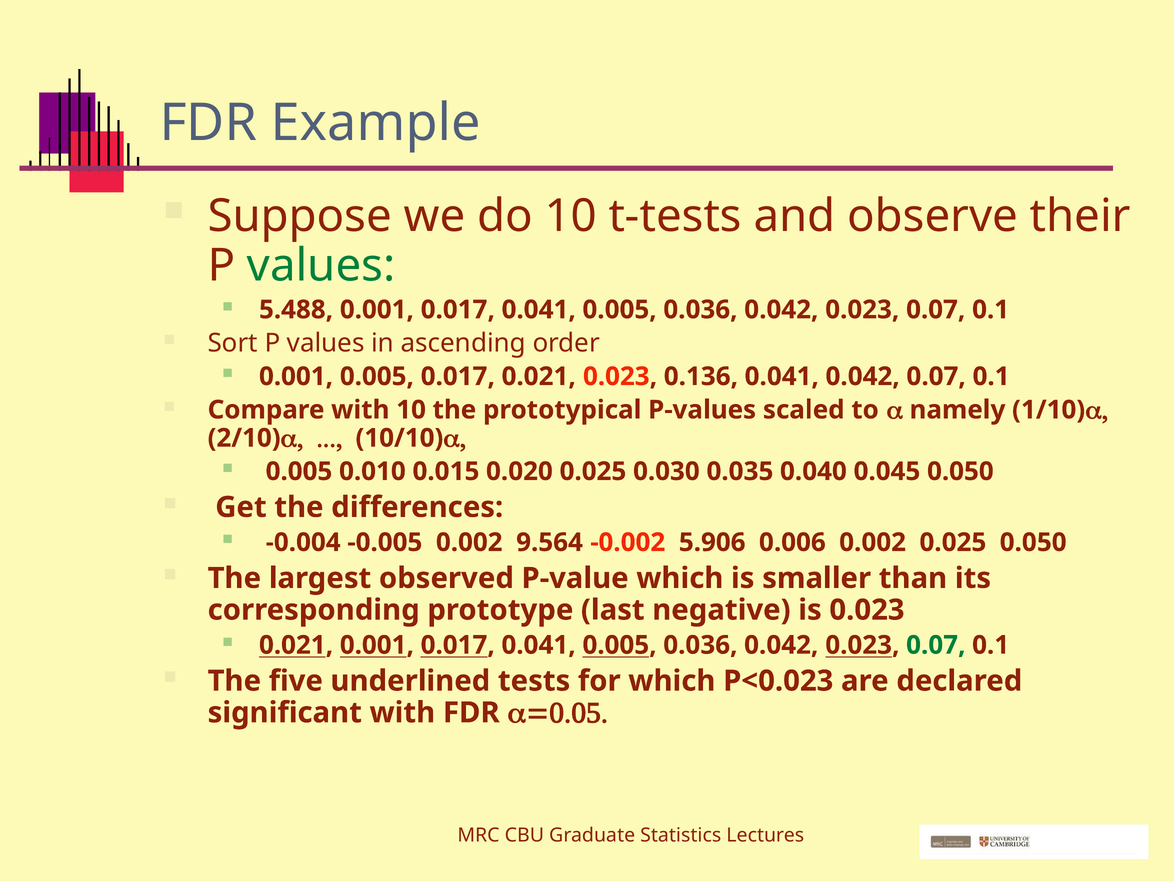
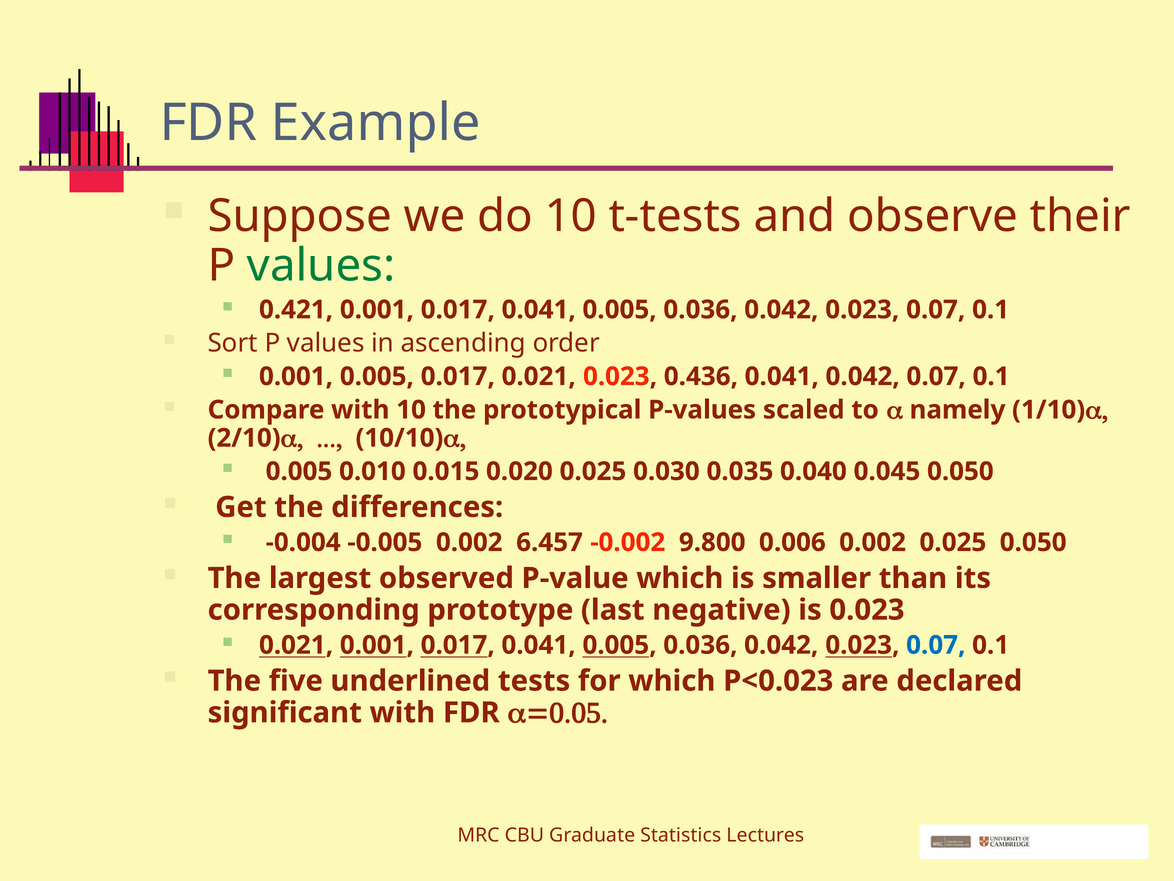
5.488: 5.488 -> 0.421
0.136: 0.136 -> 0.436
9.564: 9.564 -> 6.457
5.906: 5.906 -> 9.800
0.07 at (936, 645) colour: green -> blue
